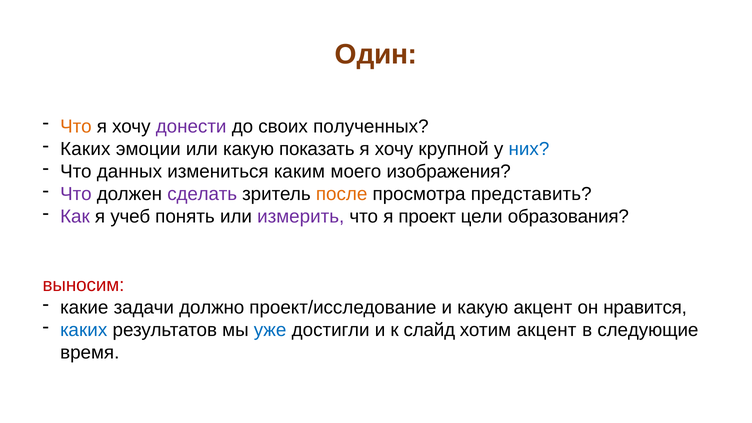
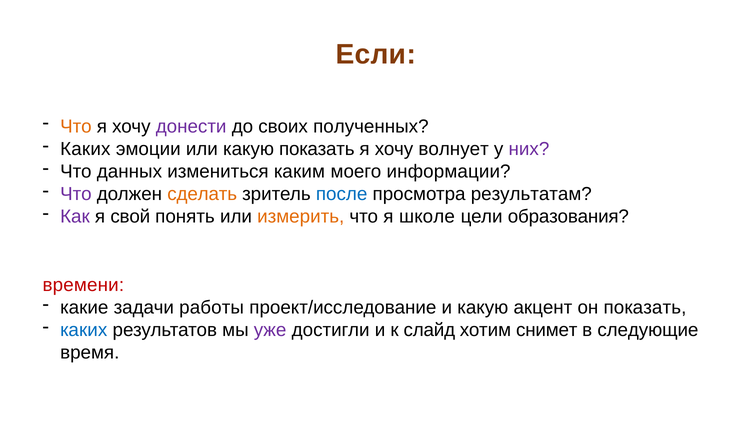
Один: Один -> Если
крупной: крупной -> волнует
них colour: blue -> purple
изображения: изображения -> информации
сделать colour: purple -> orange
после colour: orange -> blue
представить: представить -> результатам
учеб: учеб -> свой
измерить colour: purple -> orange
проект: проект -> школе
выносим: выносим -> времени
должно: должно -> работы
он нравится: нравится -> показать
уже colour: blue -> purple
хотим акцент: акцент -> снимет
